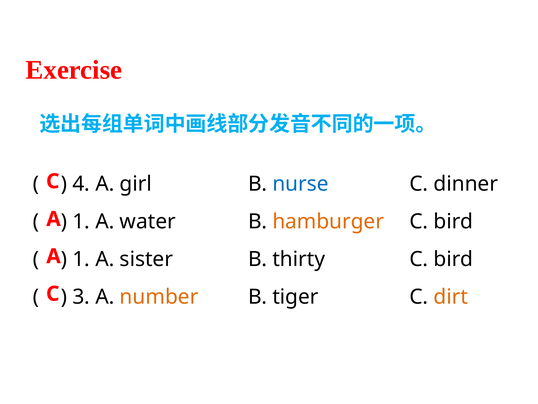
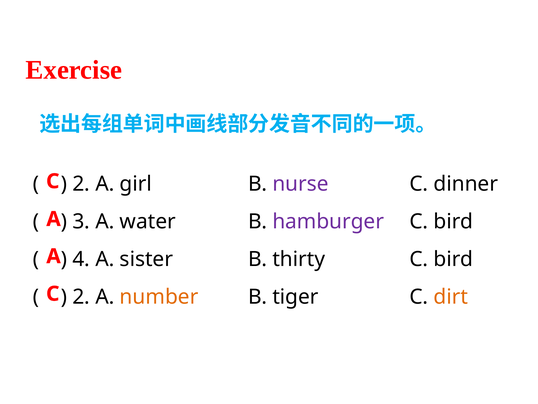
4 at (81, 184): 4 -> 2
nurse colour: blue -> purple
1 at (81, 221): 1 -> 3
hamburger colour: orange -> purple
1 at (81, 259): 1 -> 4
3 at (81, 297): 3 -> 2
